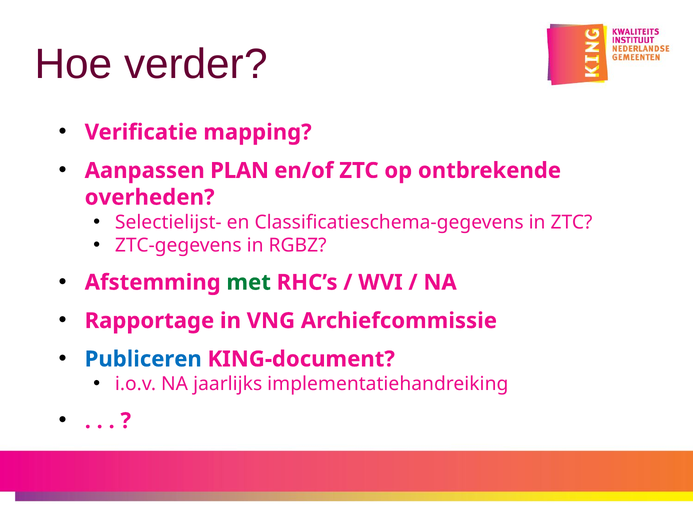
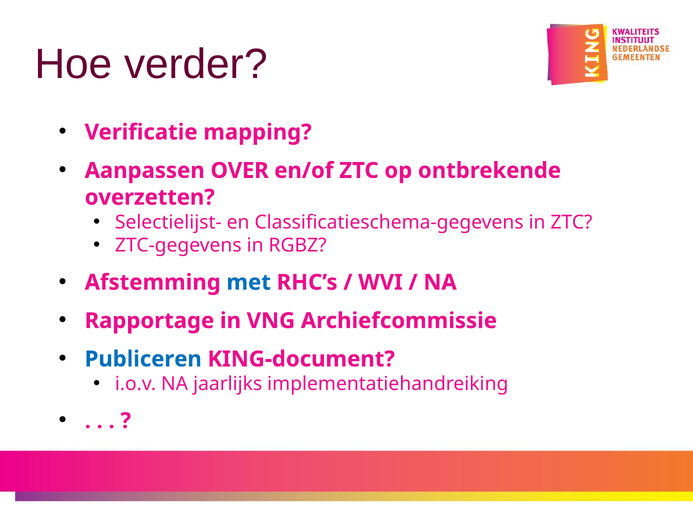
PLAN: PLAN -> OVER
overheden: overheden -> overzetten
met colour: green -> blue
